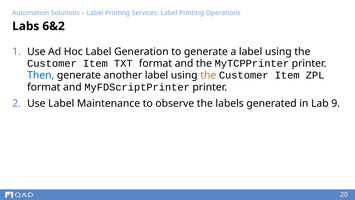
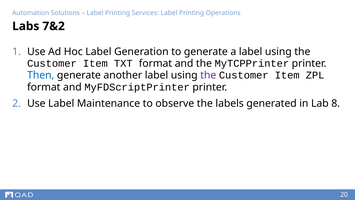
6&2: 6&2 -> 7&2
the at (208, 75) colour: orange -> purple
9: 9 -> 8
